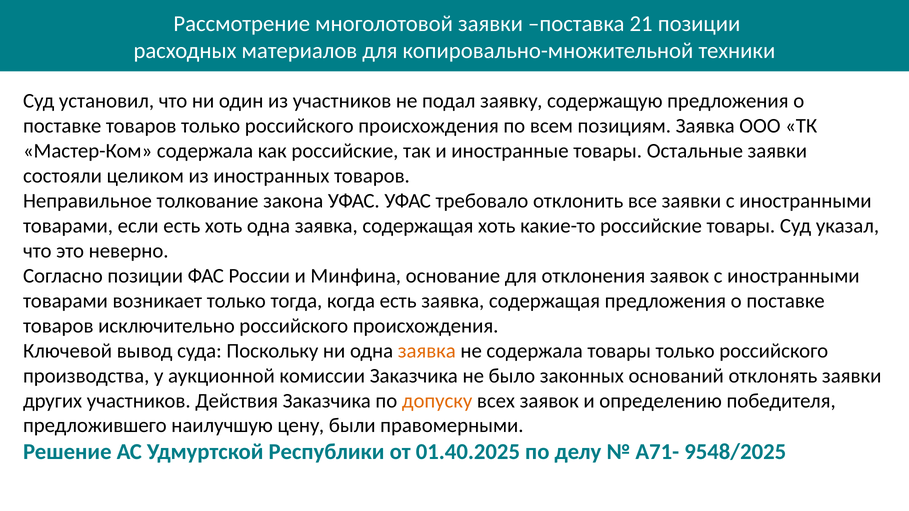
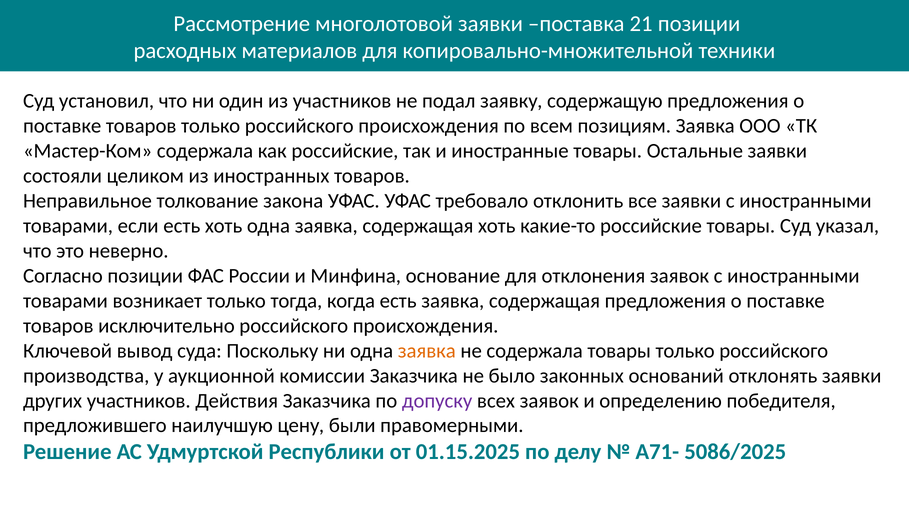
допуску colour: orange -> purple
01.40.2025: 01.40.2025 -> 01.15.2025
9548/2025: 9548/2025 -> 5086/2025
